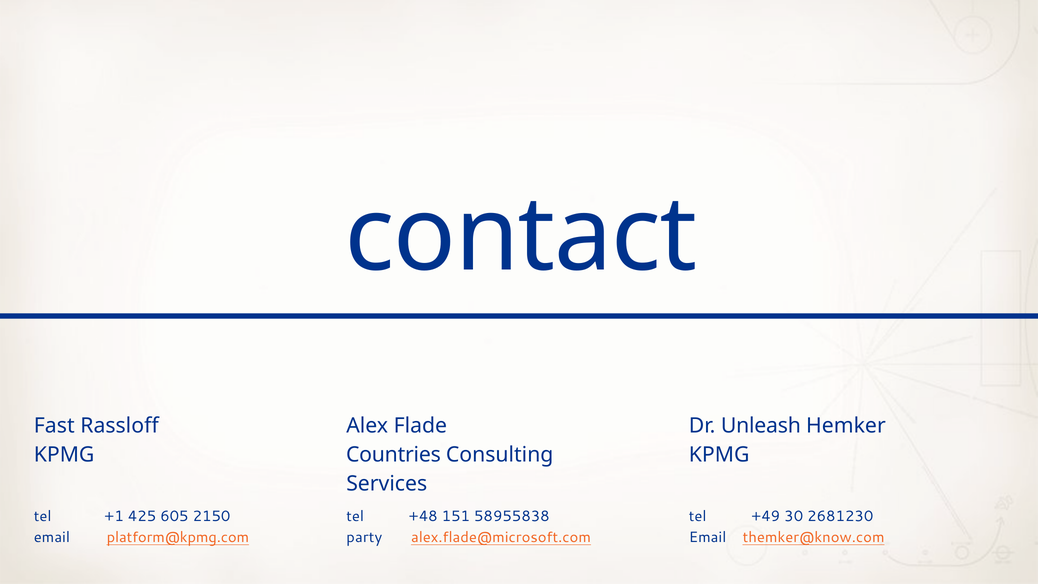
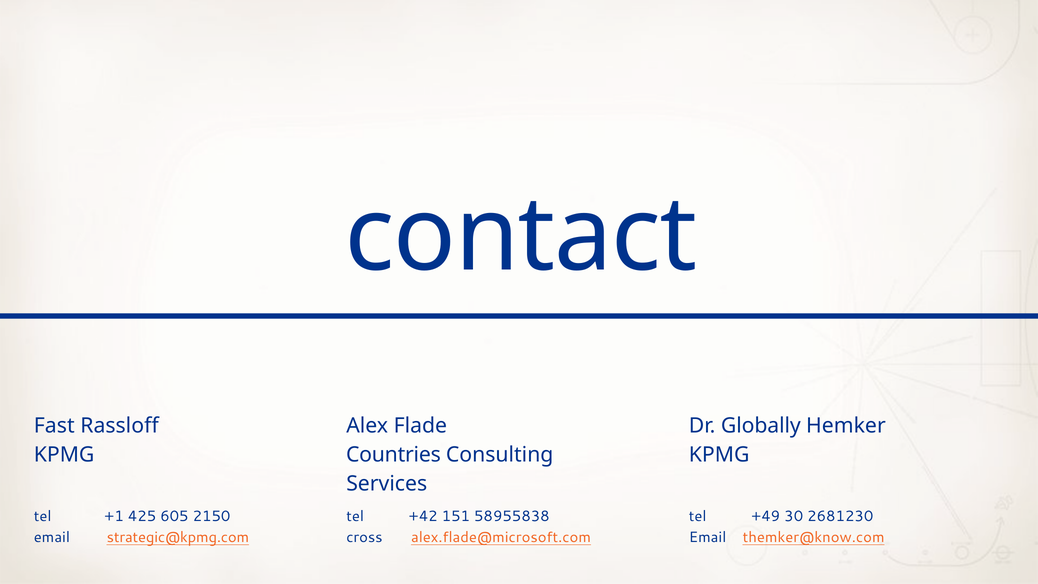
Unleash: Unleash -> Globally
+48: +48 -> +42
platform@kpmg.com: platform@kpmg.com -> strategic@kpmg.com
party: party -> cross
